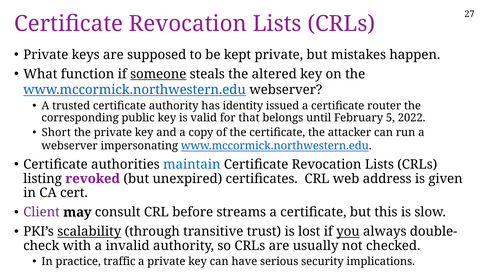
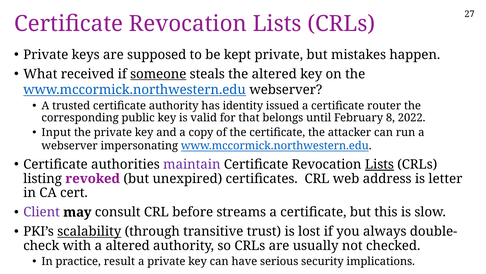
function: function -> received
5: 5 -> 8
Short: Short -> Input
maintain colour: blue -> purple
Lists at (379, 164) underline: none -> present
given: given -> letter
you underline: present -> none
a invalid: invalid -> altered
traffic: traffic -> result
